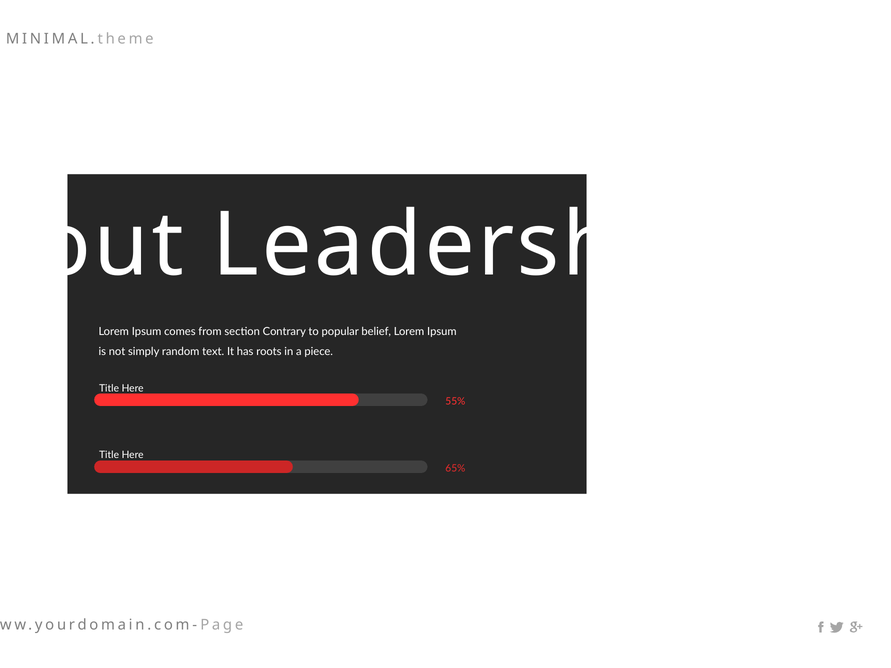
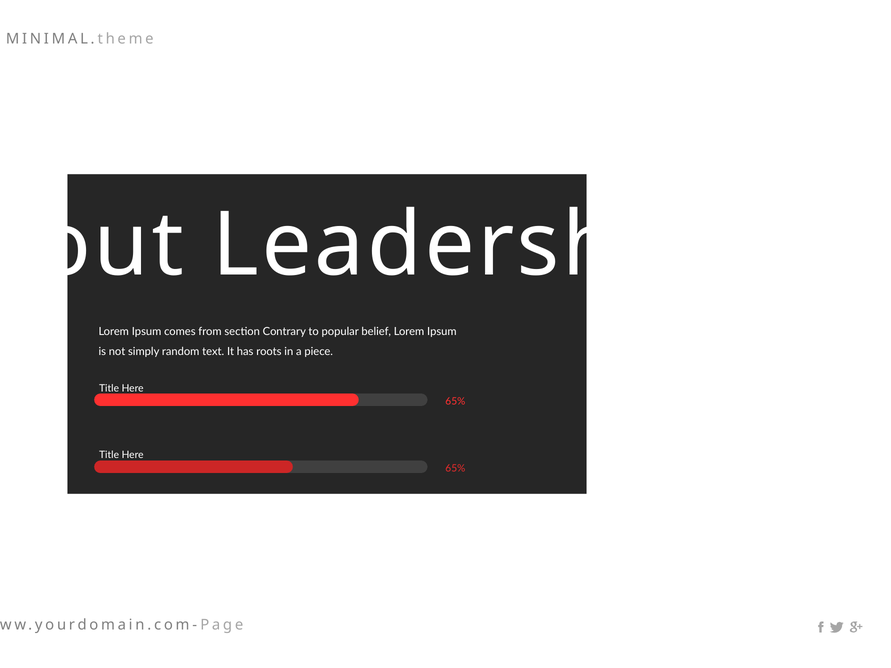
55% at (455, 402): 55% -> 65%
